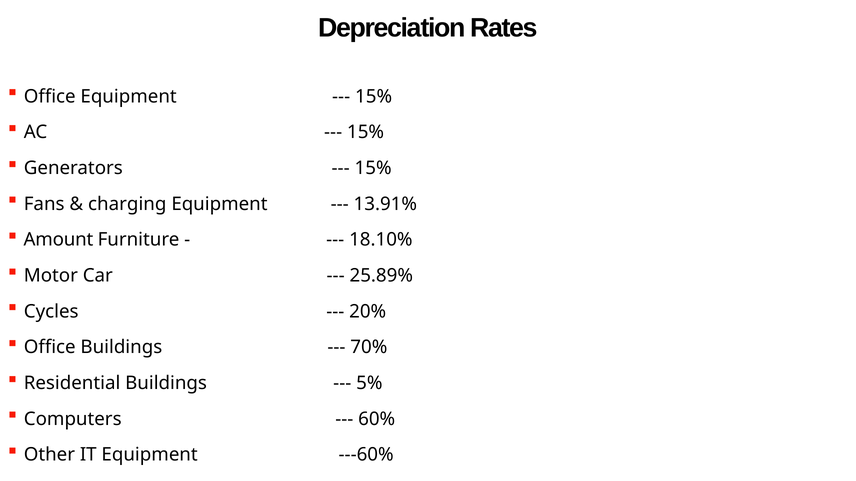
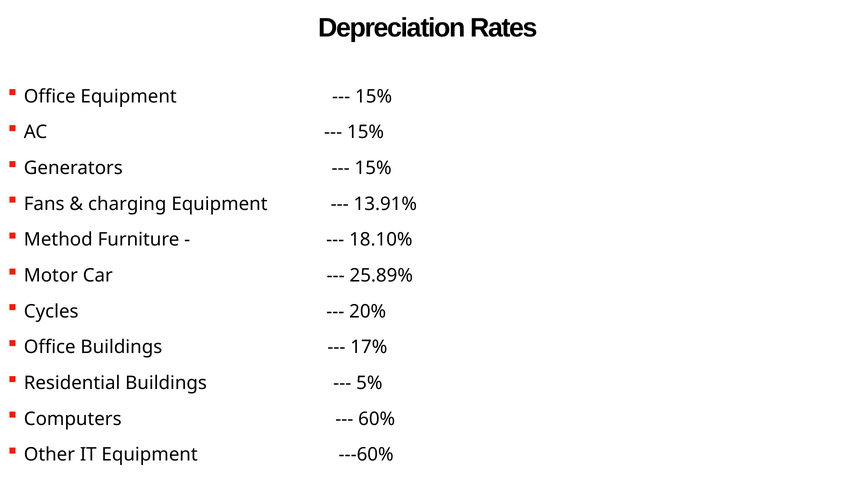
Amount: Amount -> Method
70%: 70% -> 17%
